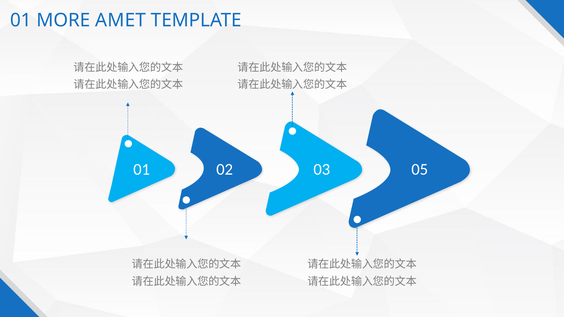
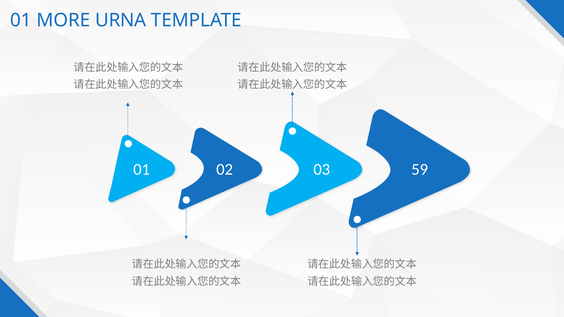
AMET: AMET -> URNA
05: 05 -> 59
